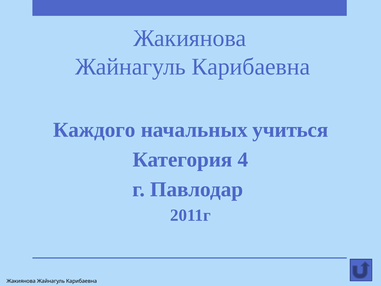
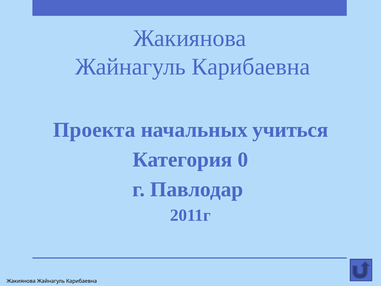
Каждого: Каждого -> Проекта
4: 4 -> 0
